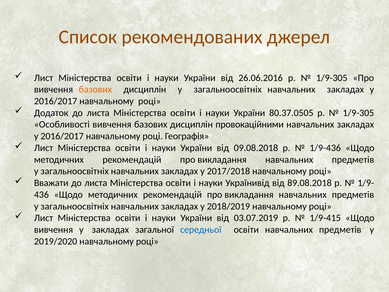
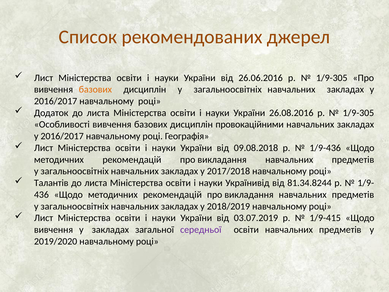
80.37.0505: 80.37.0505 -> 26.08.2016
Вважати: Вважати -> Талантів
89.08.2018: 89.08.2018 -> 81.34.8244
середньої colour: blue -> purple
